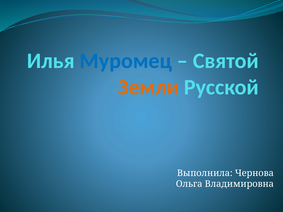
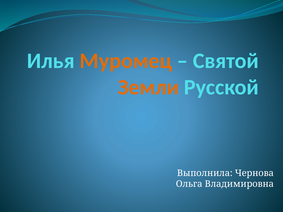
Муромец colour: blue -> orange
